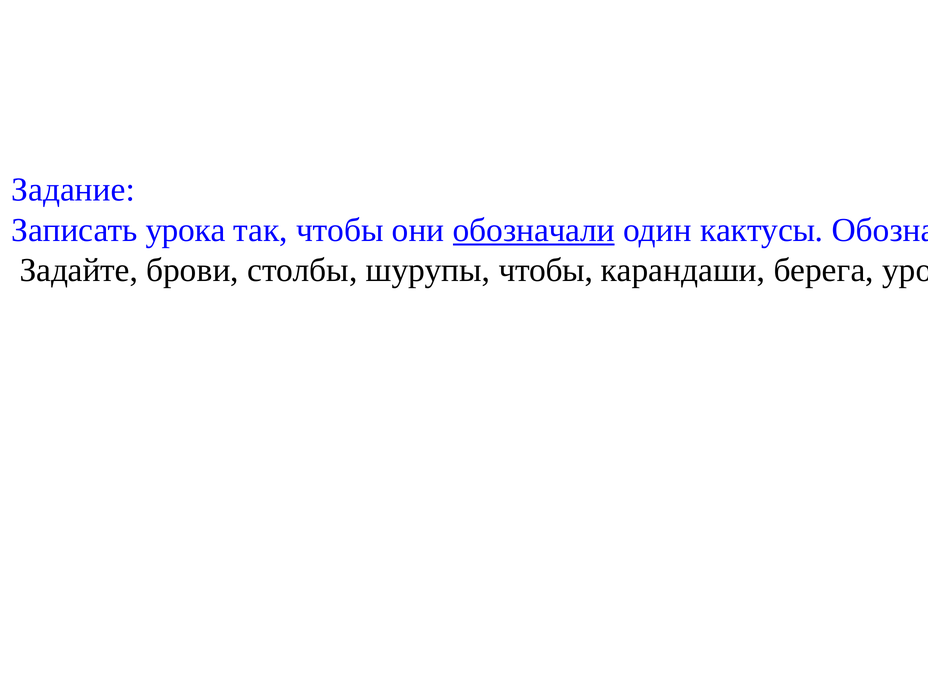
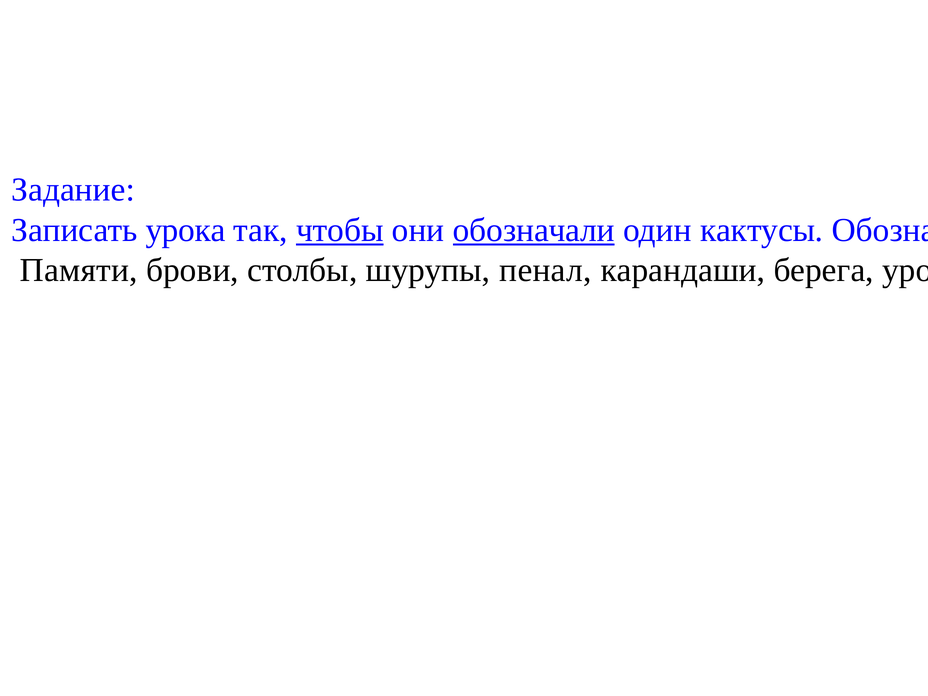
чтобы at (340, 230) underline: none -> present
Задайте: Задайте -> Памяти
шурупы чтобы: чтобы -> пенал
